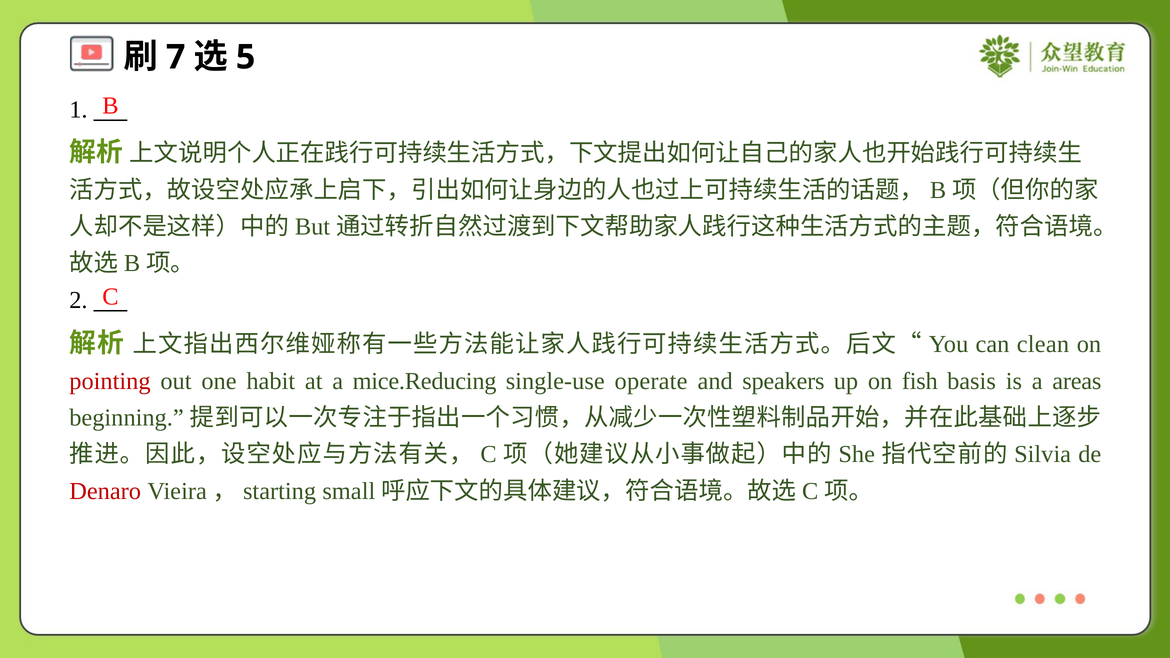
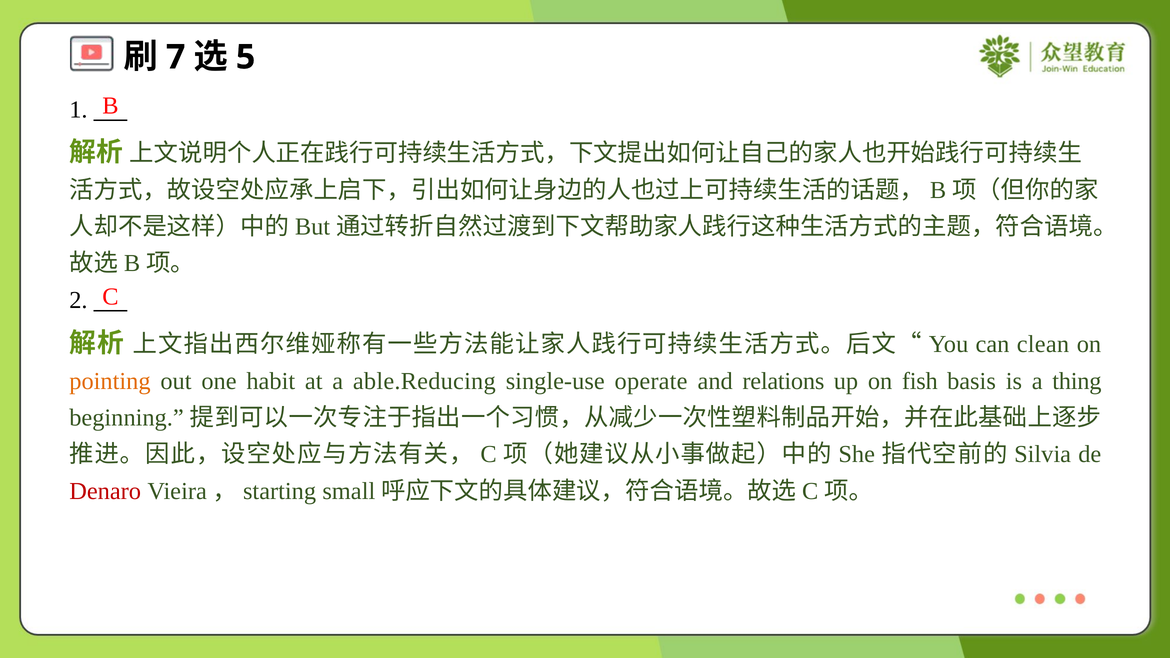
pointing colour: red -> orange
mice.Reducing: mice.Reducing -> able.Reducing
speakers: speakers -> relations
areas: areas -> thing
